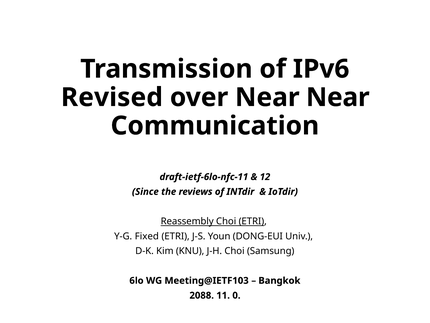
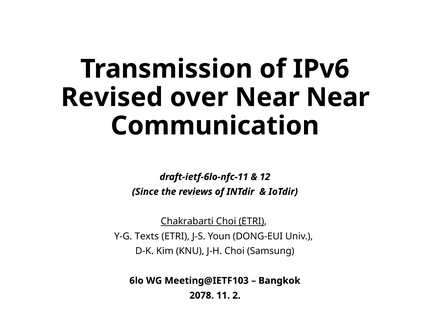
Reassembly: Reassembly -> Chakrabarti
Fixed: Fixed -> Texts
2088: 2088 -> 2078
0: 0 -> 2
